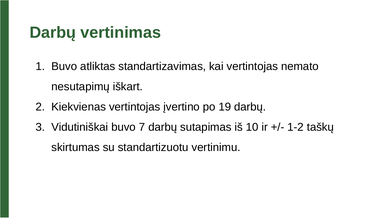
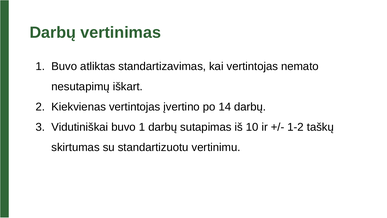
19: 19 -> 14
buvo 7: 7 -> 1
